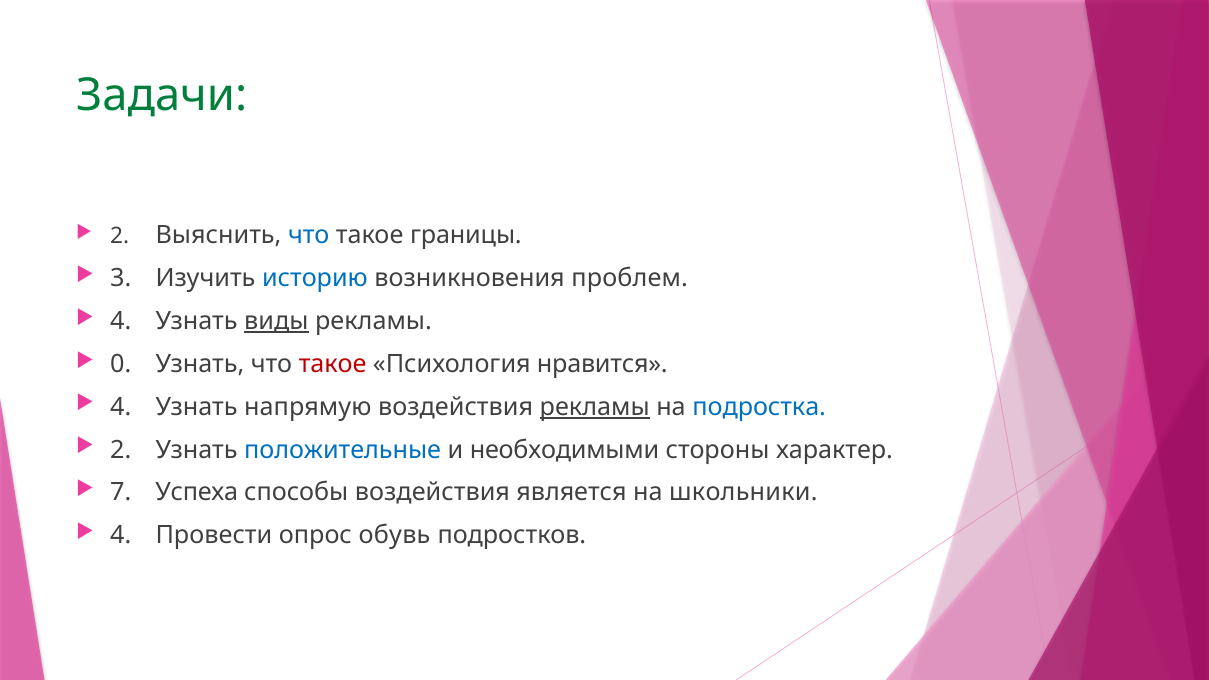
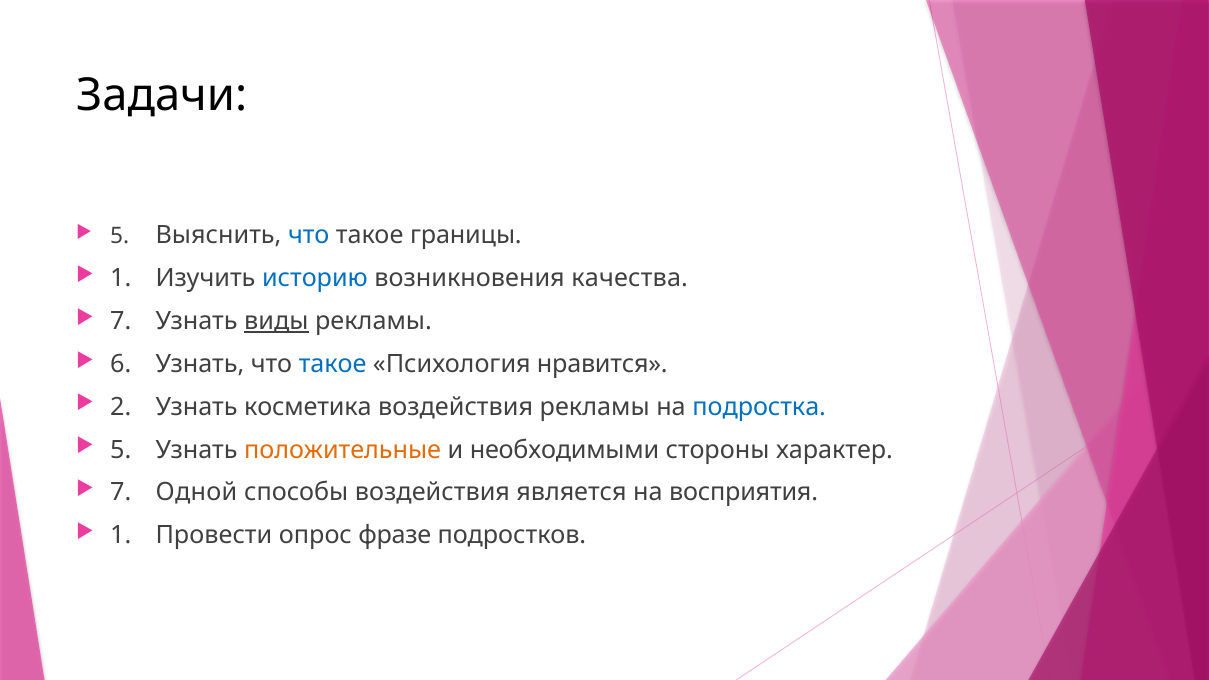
Задачи colour: green -> black
2 at (120, 237): 2 -> 5
3 at (121, 279): 3 -> 1
проблем: проблем -> качества
4 at (121, 321): 4 -> 7
0: 0 -> 6
такое at (333, 364) colour: red -> blue
4 at (121, 407): 4 -> 2
напрямую: напрямую -> косметика
рекламы at (595, 407) underline: present -> none
2 at (121, 450): 2 -> 5
положительные colour: blue -> orange
Успеха: Успеха -> Одной
школьники: школьники -> восприятия
4 at (121, 536): 4 -> 1
обувь: обувь -> фразе
